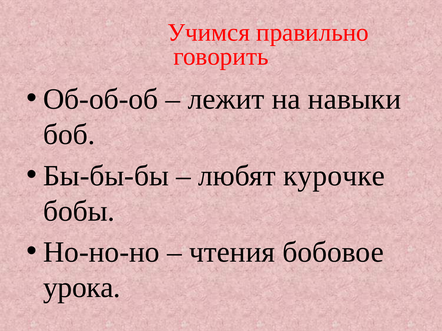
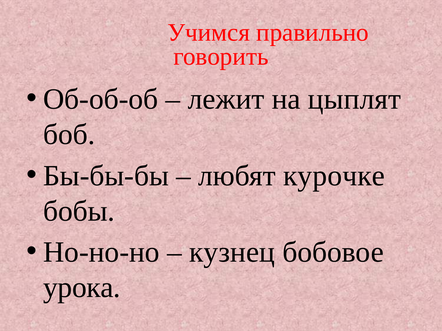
навыки: навыки -> цыплят
чтения: чтения -> кузнец
